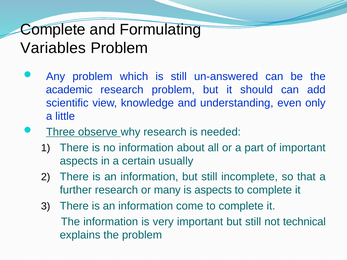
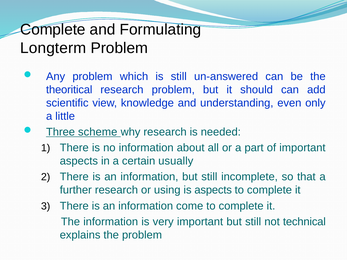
Variables: Variables -> Longterm
academic: academic -> theoritical
observe: observe -> scheme
many: many -> using
